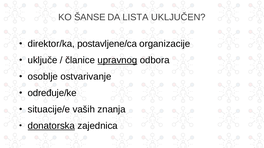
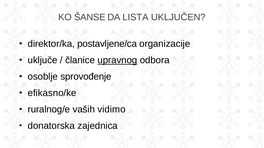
ostvarivanje: ostvarivanje -> sprovođenje
određuje/ke: određuje/ke -> efikasno/ke
situacije/e: situacije/e -> ruralnog/e
znanja: znanja -> vidimo
donatorska underline: present -> none
